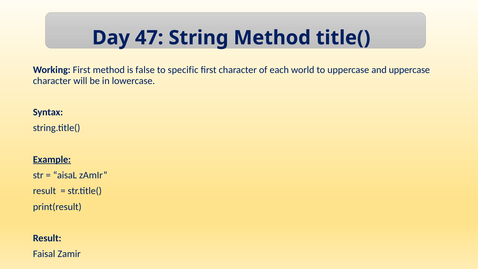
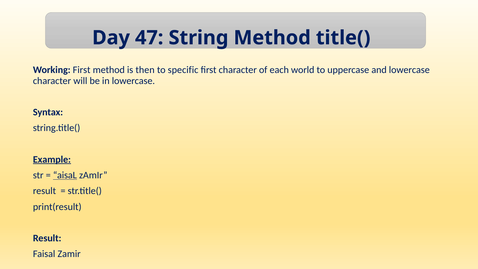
false: false -> then
and uppercase: uppercase -> lowercase
aisaL underline: none -> present
